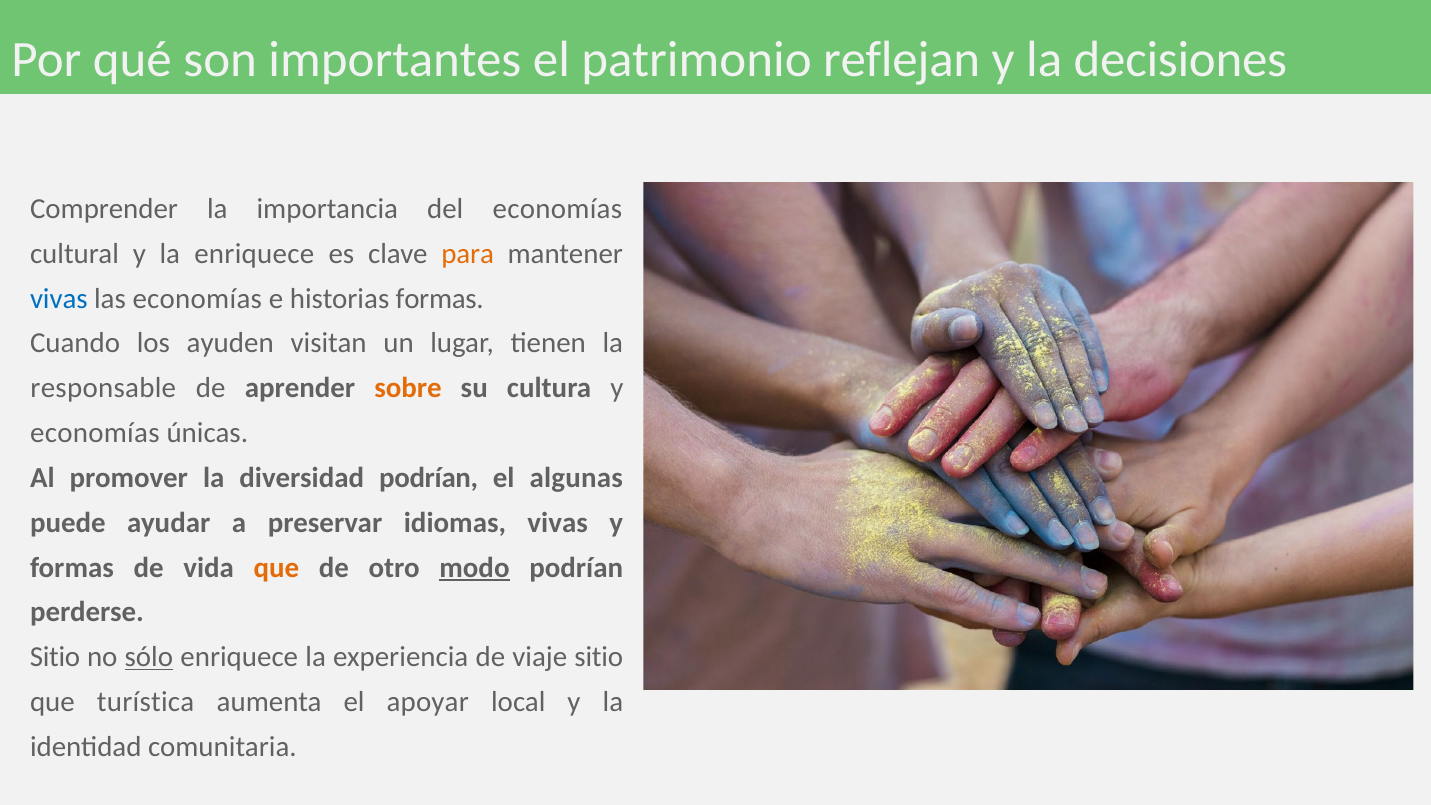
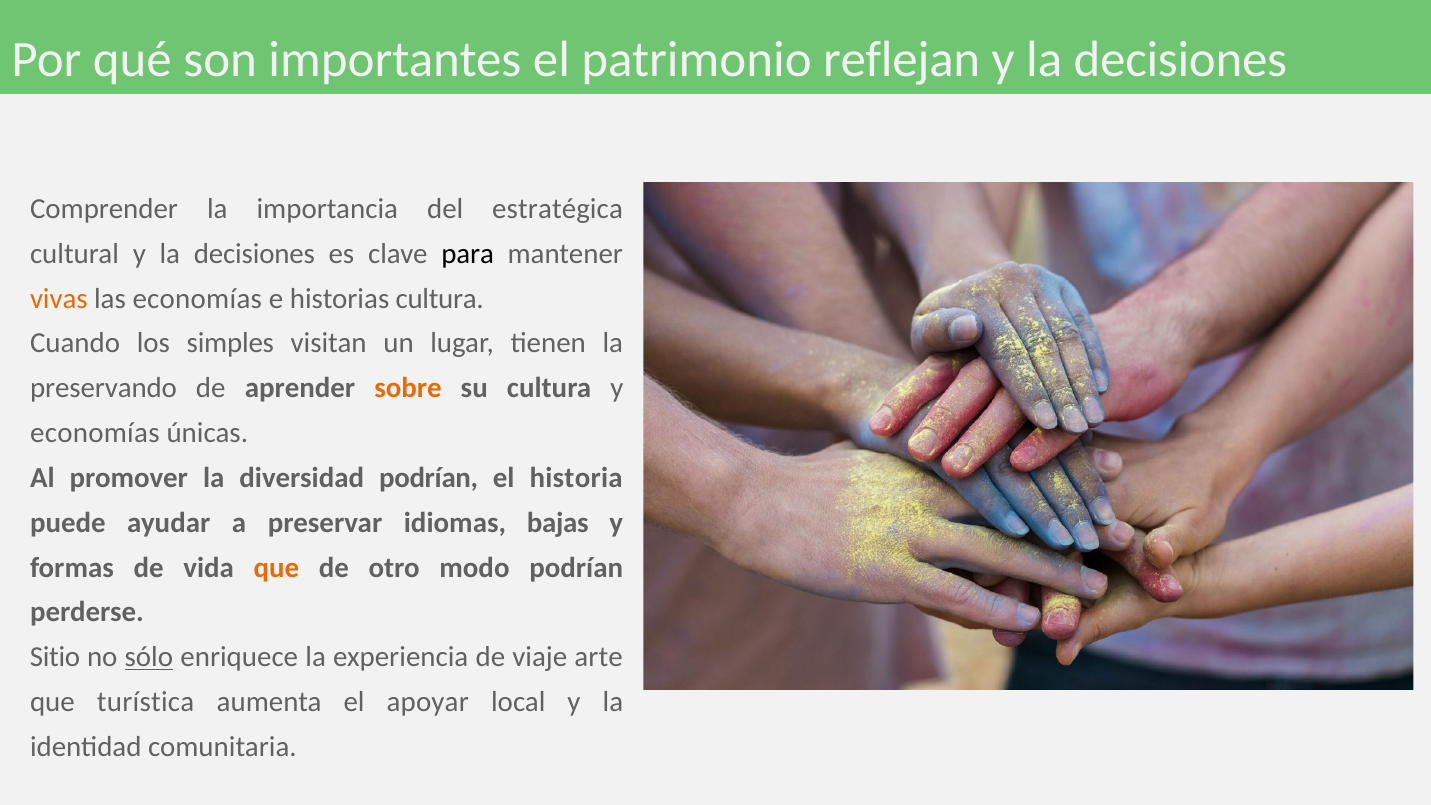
del economías: economías -> estratégica
cultural y la enriquece: enriquece -> decisiones
para colour: orange -> black
vivas at (59, 299) colour: blue -> orange
historias formas: formas -> cultura
ayuden: ayuden -> simples
responsable: responsable -> preservando
algunas: algunas -> historia
idiomas vivas: vivas -> bajas
modo underline: present -> none
viaje sitio: sitio -> arte
